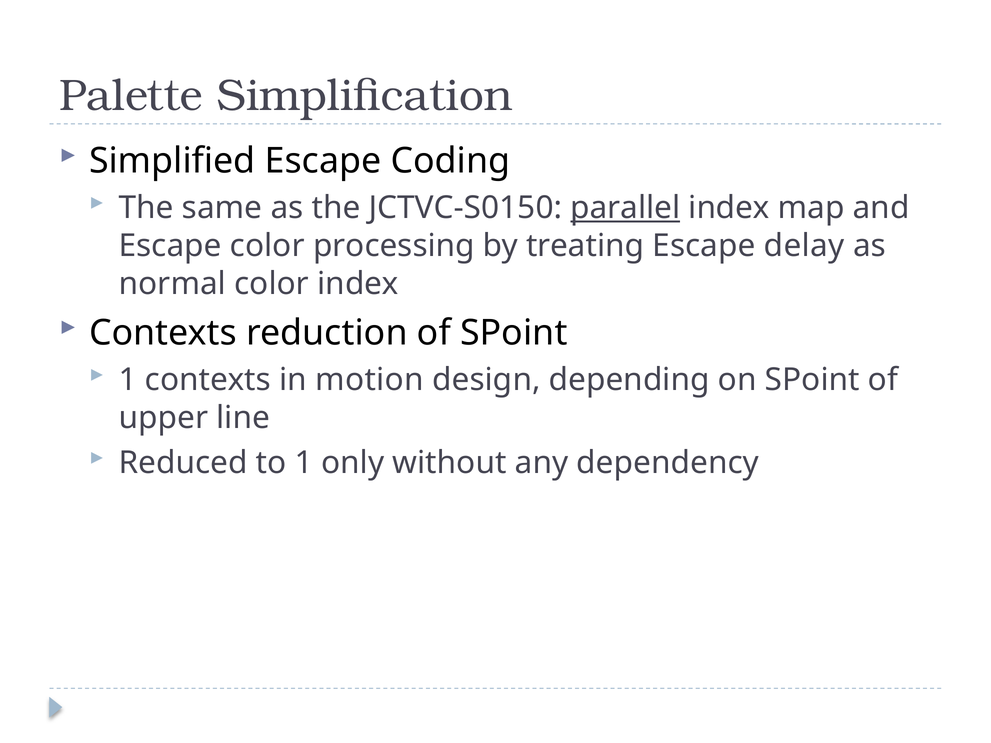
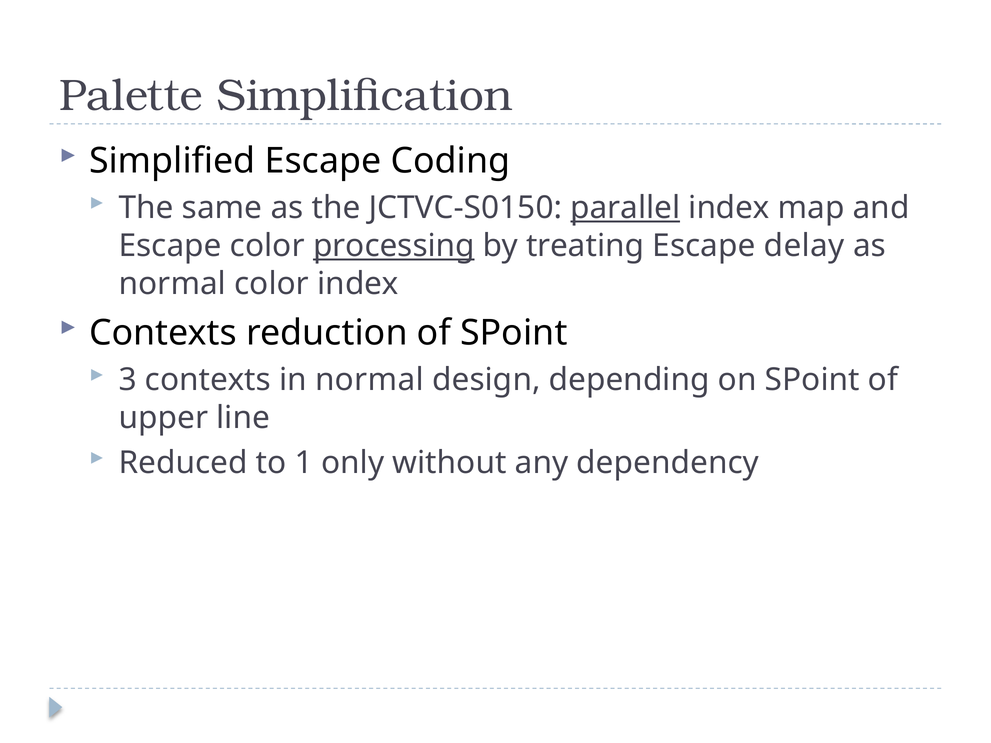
processing underline: none -> present
1 at (128, 380): 1 -> 3
in motion: motion -> normal
